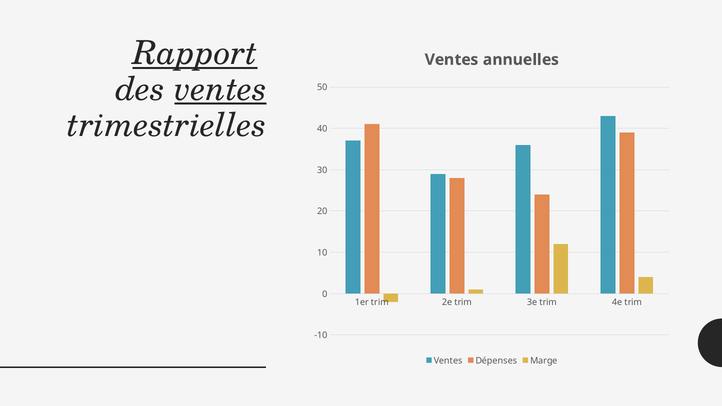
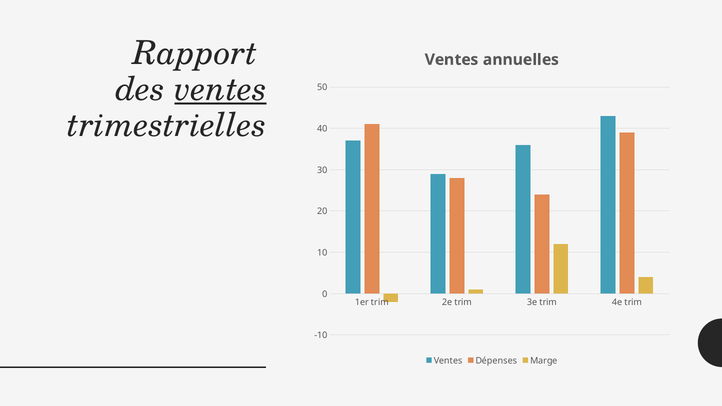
Rapport underline: present -> none
